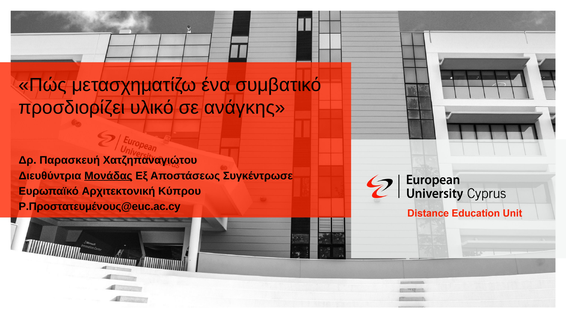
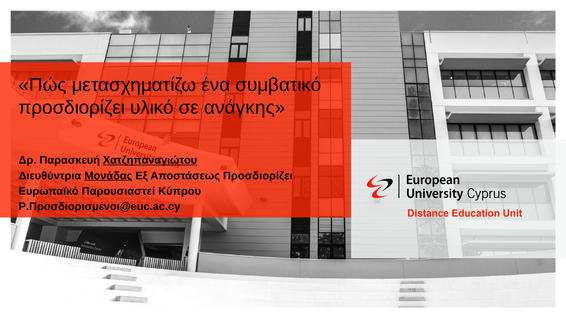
Χατζηπαναγιώτου underline: none -> present
Αποστάσεως Συγκέντρωσε: Συγκέντρωσε -> Προσδιορίζει
Αρχιτεκτονική: Αρχιτεκτονική -> Παρουσιαστεί
P.Προστατευμένους@euc.ac.cy: P.Προστατευμένους@euc.ac.cy -> P.Προσδιορισμένοι@euc.ac.cy
